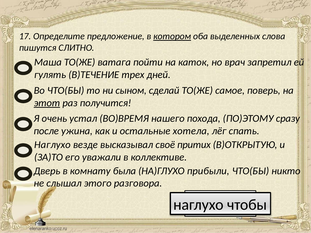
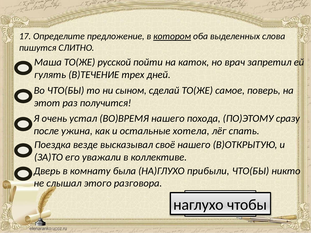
ватага: ватага -> русской
этот underline: present -> none
Наглухо at (52, 145): Наглухо -> Поездка
своё притих: притих -> нашего
